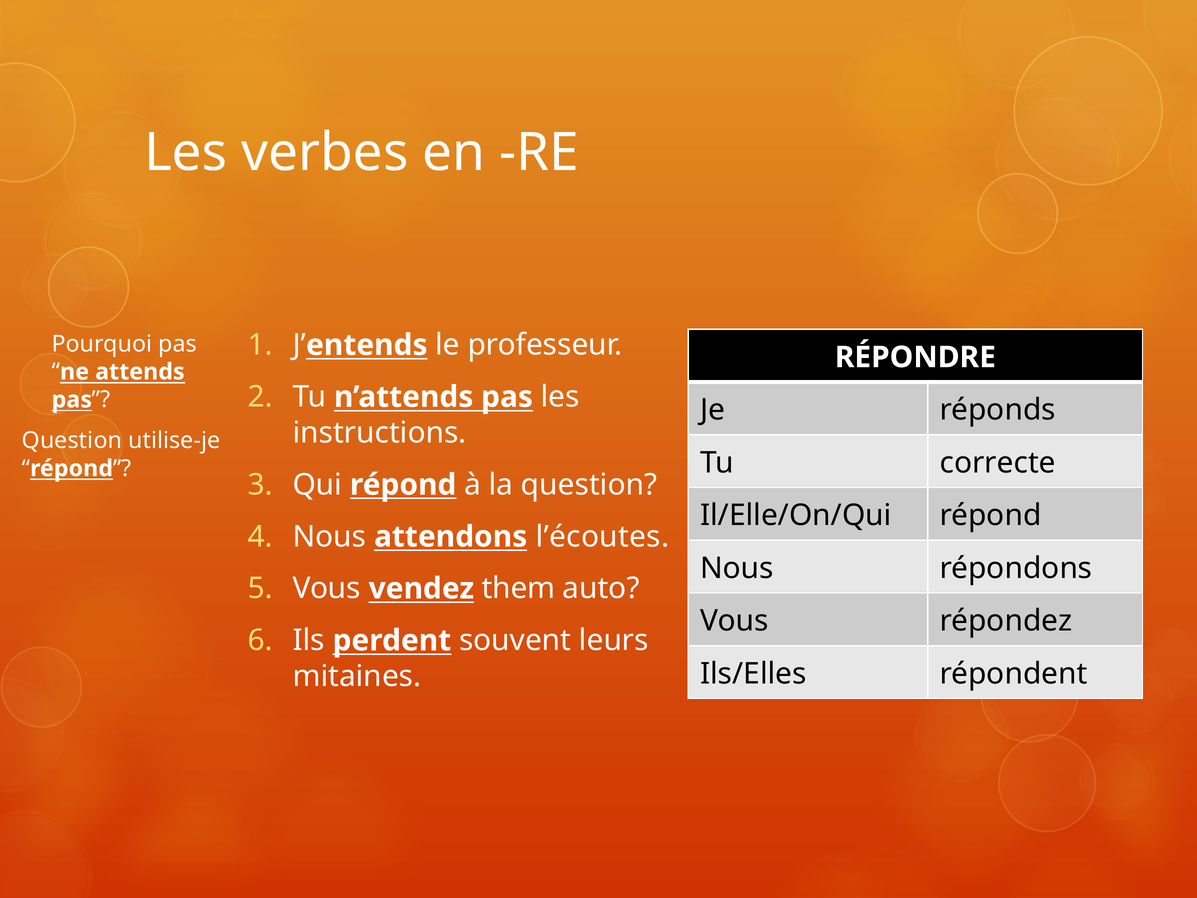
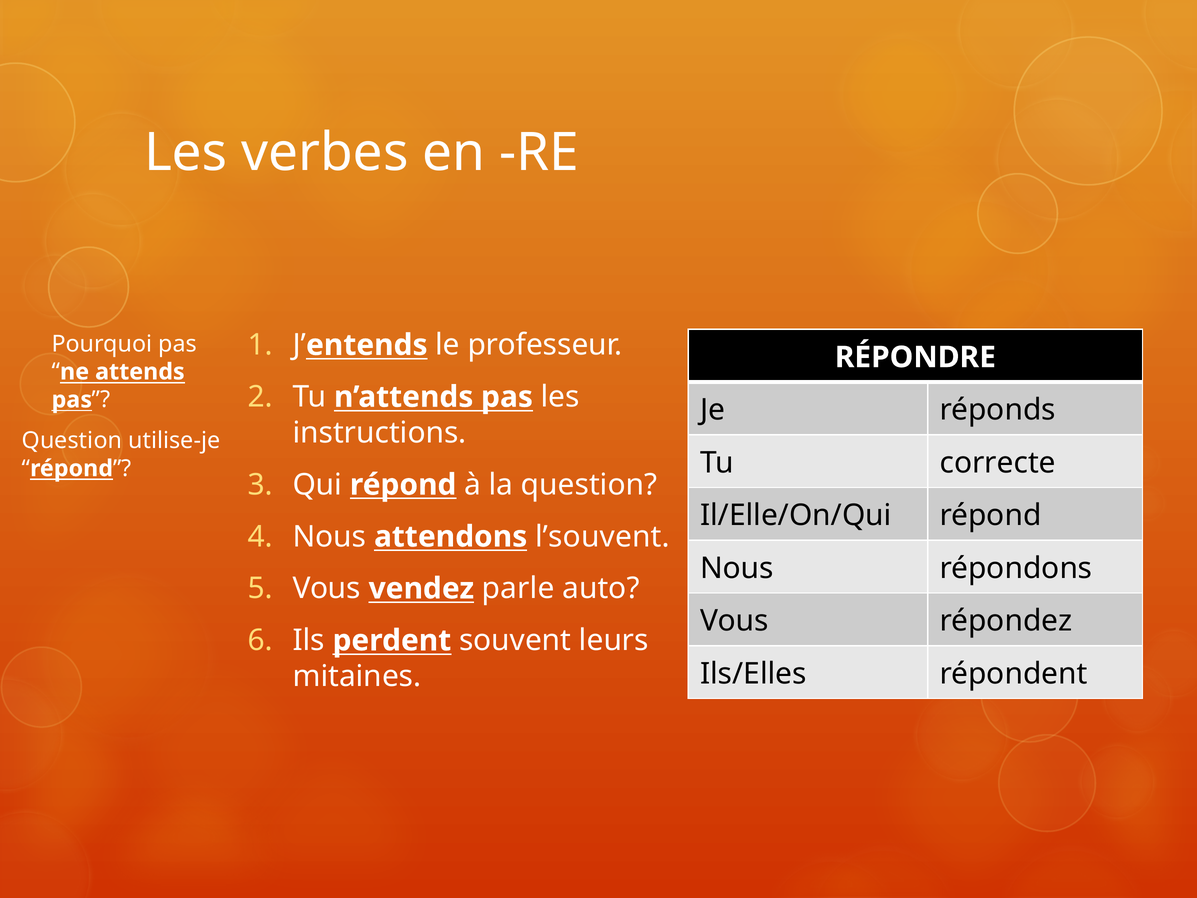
l’écoutes: l’écoutes -> l’souvent
them: them -> parle
